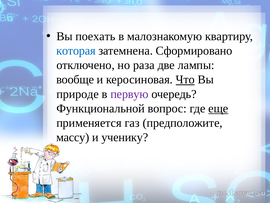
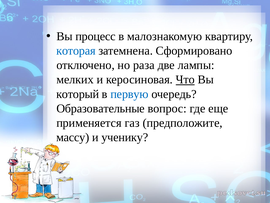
поехать: поехать -> процесс
вообще: вообще -> мелких
природе: природе -> который
первую colour: purple -> blue
Функциональной: Функциональной -> Образовательные
еще underline: present -> none
